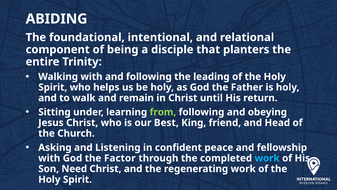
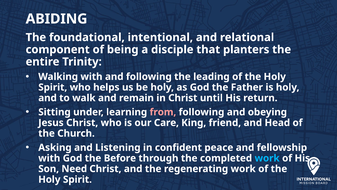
from colour: light green -> pink
Best: Best -> Care
Factor: Factor -> Before
